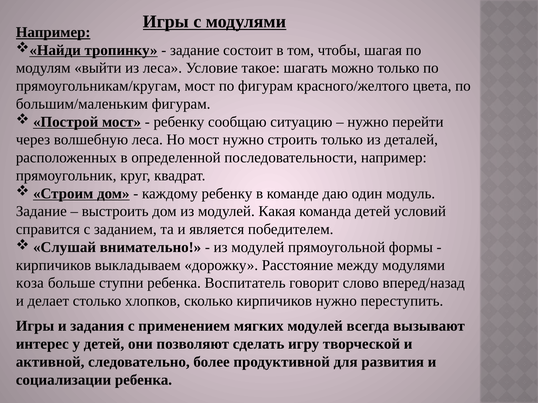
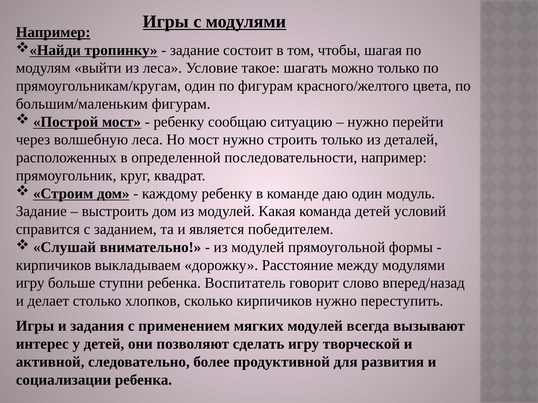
прямоугольникам/кругам мост: мост -> один
коза at (30, 283): коза -> игру
